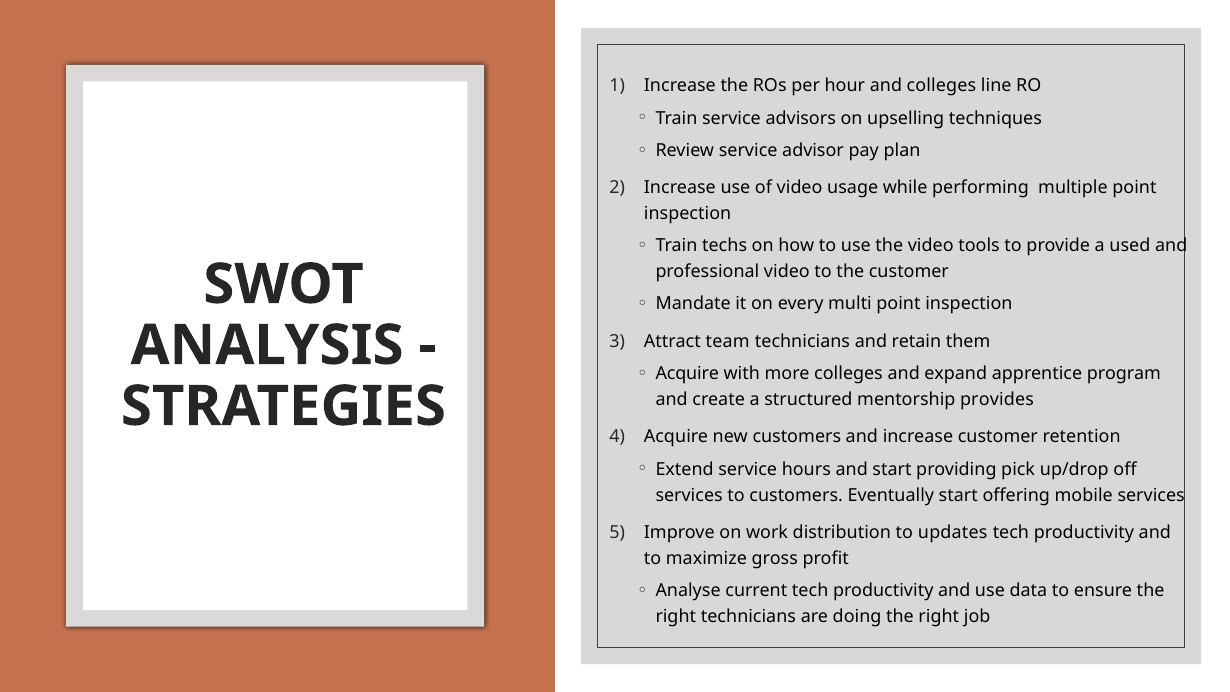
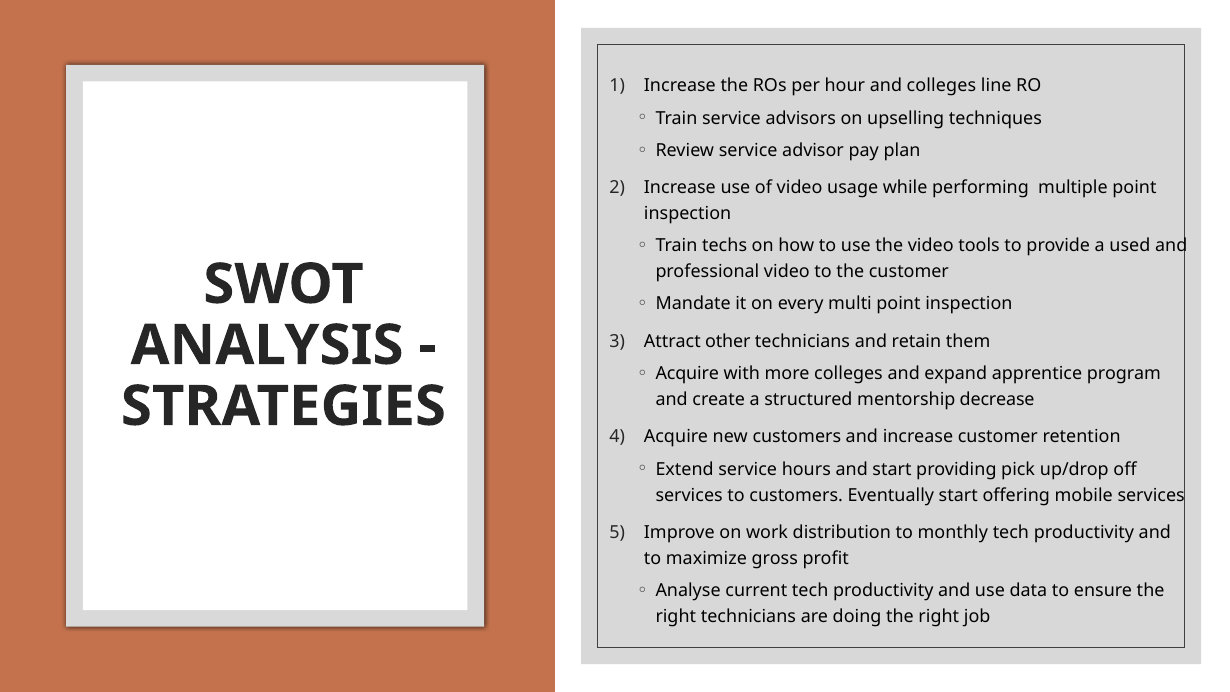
team: team -> other
provides: provides -> decrease
updates: updates -> monthly
